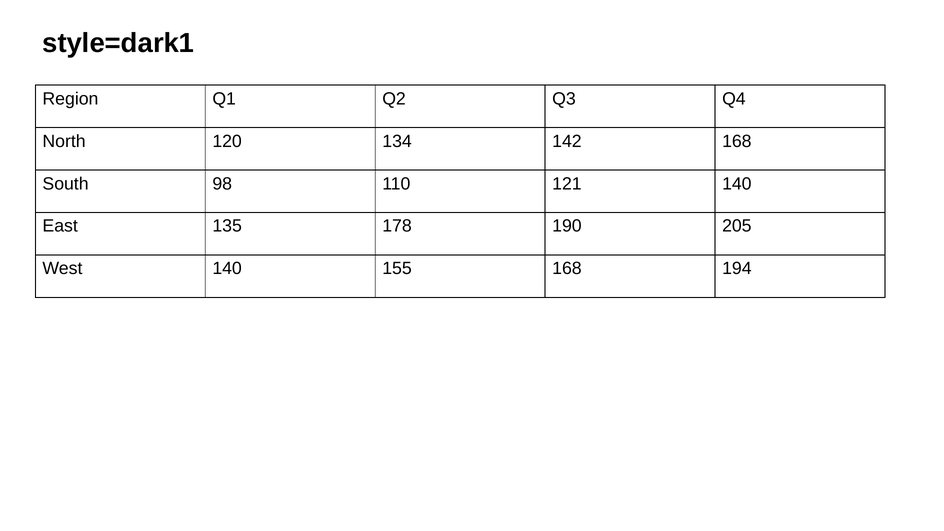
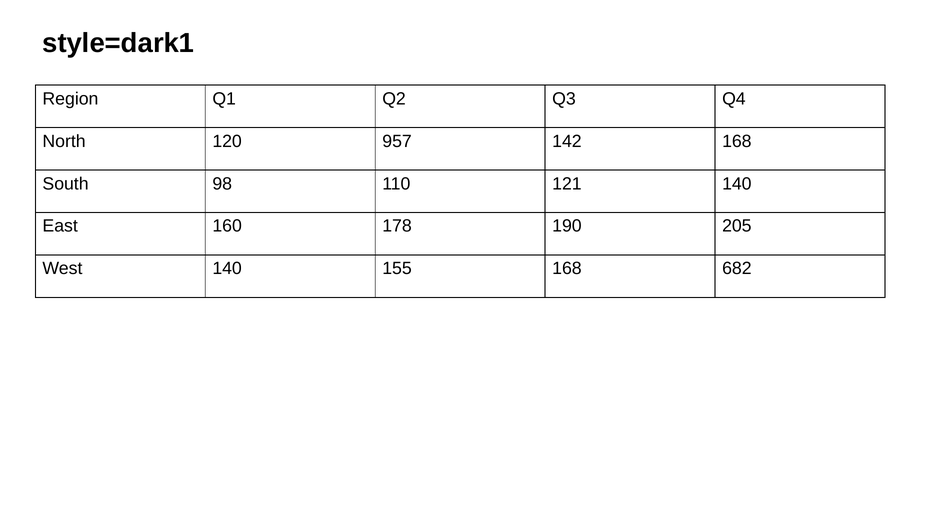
134: 134 -> 957
135: 135 -> 160
194: 194 -> 682
